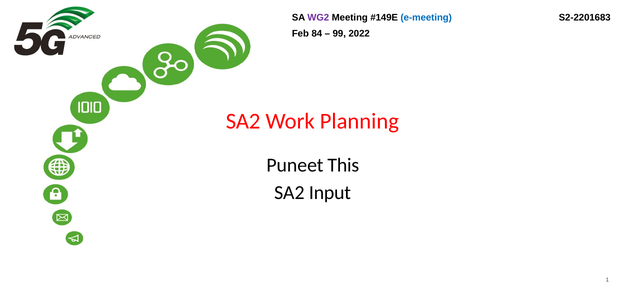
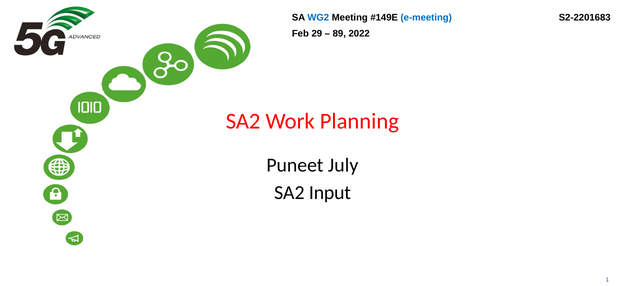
WG2 colour: purple -> blue
84: 84 -> 29
99: 99 -> 89
This: This -> July
